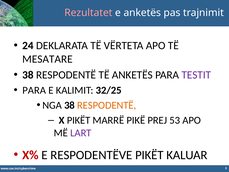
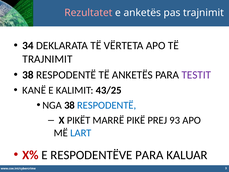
24: 24 -> 34
MESATARE at (47, 59): MESATARE -> TRAJNIMIT
PARA at (34, 90): PARA -> KANË
32/25: 32/25 -> 43/25
RESPODENTË at (107, 105) colour: orange -> blue
53: 53 -> 93
LART colour: purple -> blue
RESPODENTËVE PIKËT: PIKËT -> PARA
